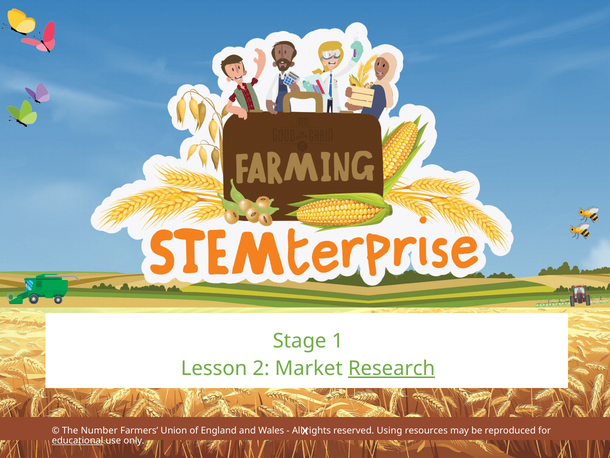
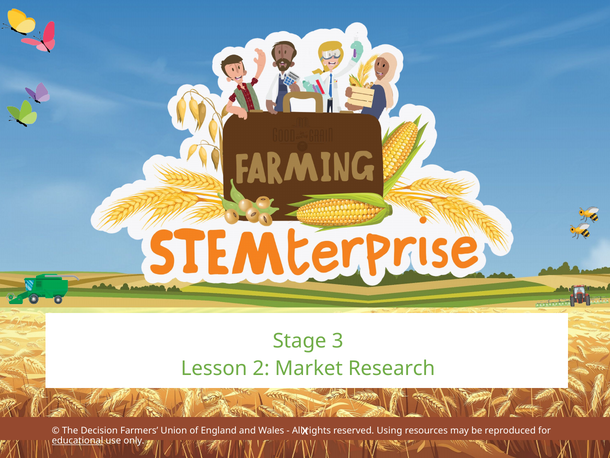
1: 1 -> 3
Research underline: present -> none
Number: Number -> Decision
